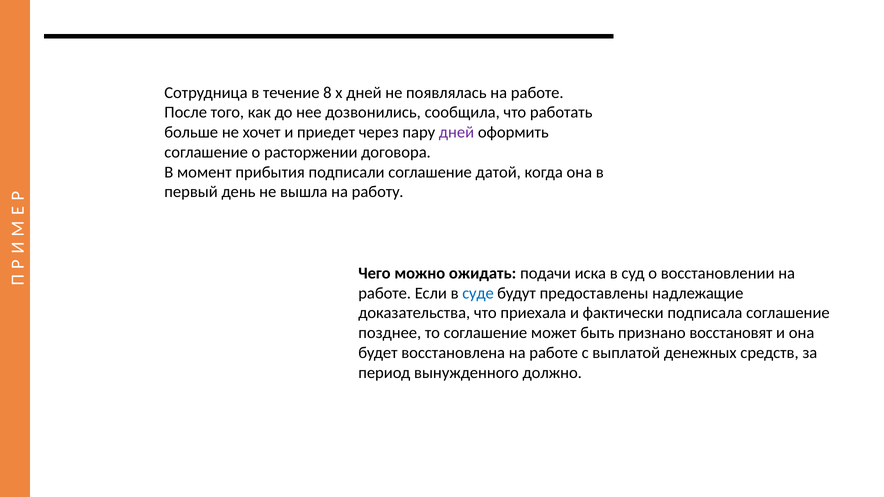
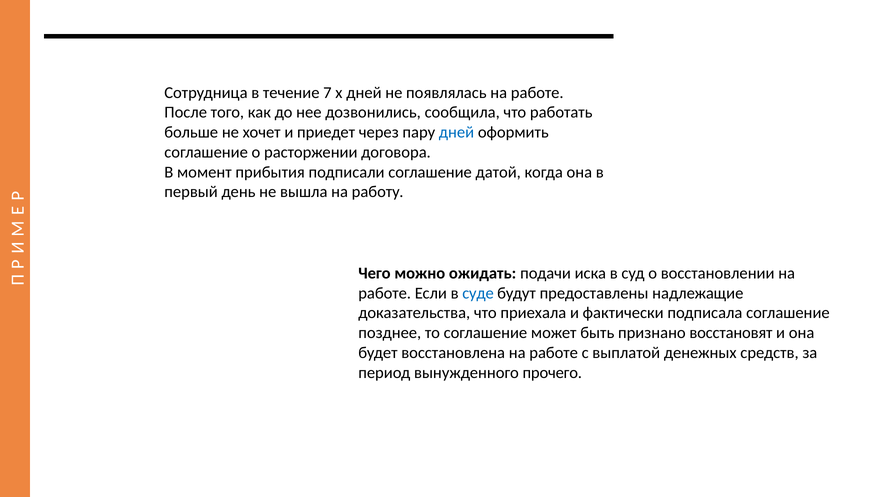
8: 8 -> 7
дней at (456, 132) colour: purple -> blue
должно: должно -> прочего
